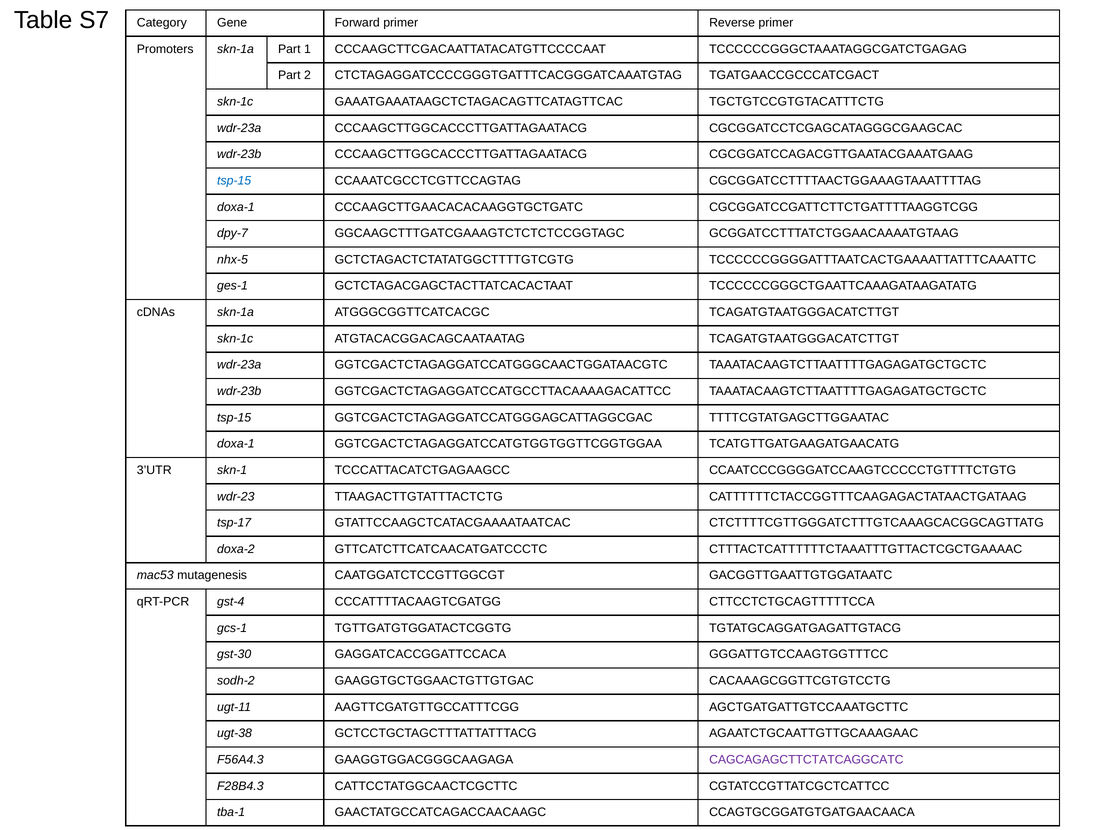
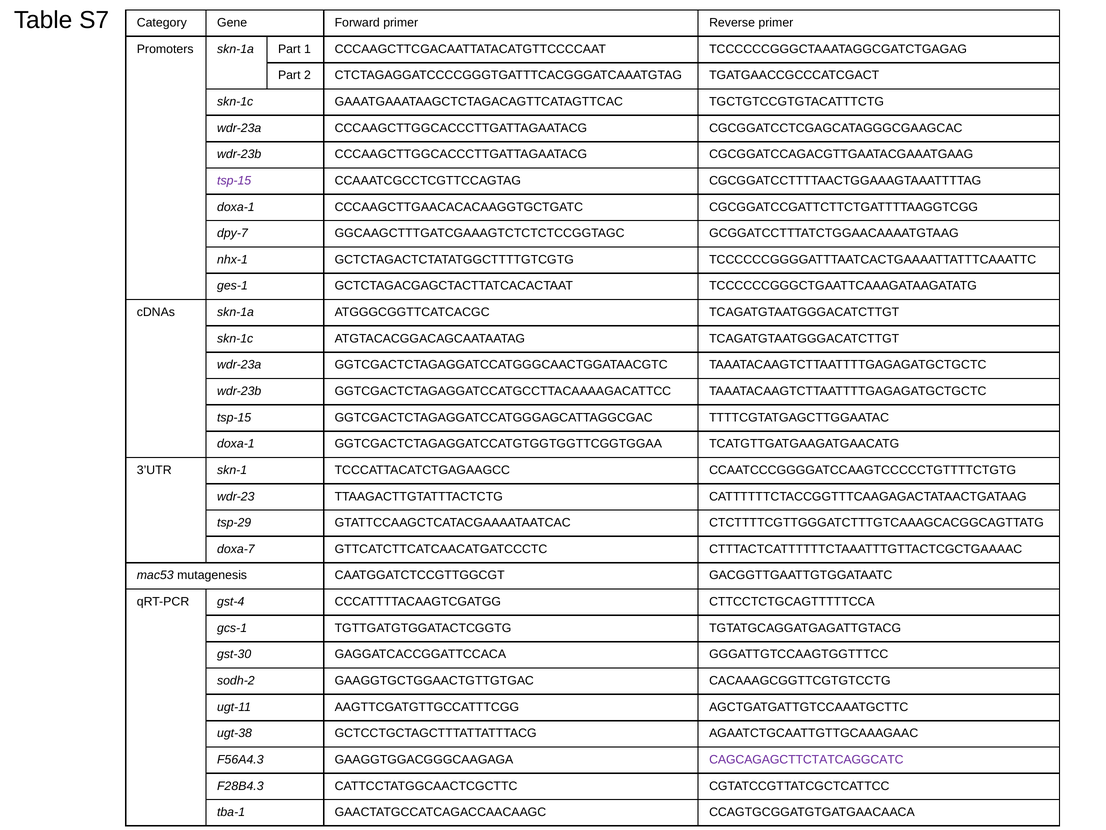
tsp-15 at (234, 181) colour: blue -> purple
nhx-5: nhx-5 -> nhx-1
tsp-17: tsp-17 -> tsp-29
doxa-2: doxa-2 -> doxa-7
